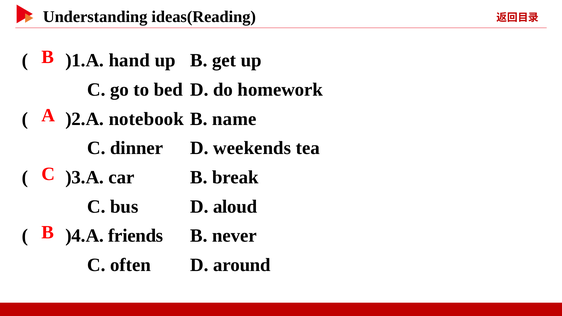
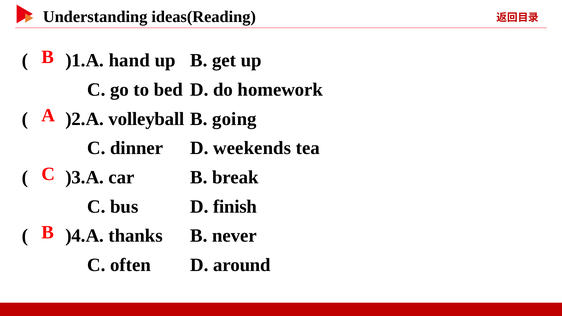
notebook: notebook -> volleyball
name: name -> going
aloud: aloud -> finish
friends: friends -> thanks
